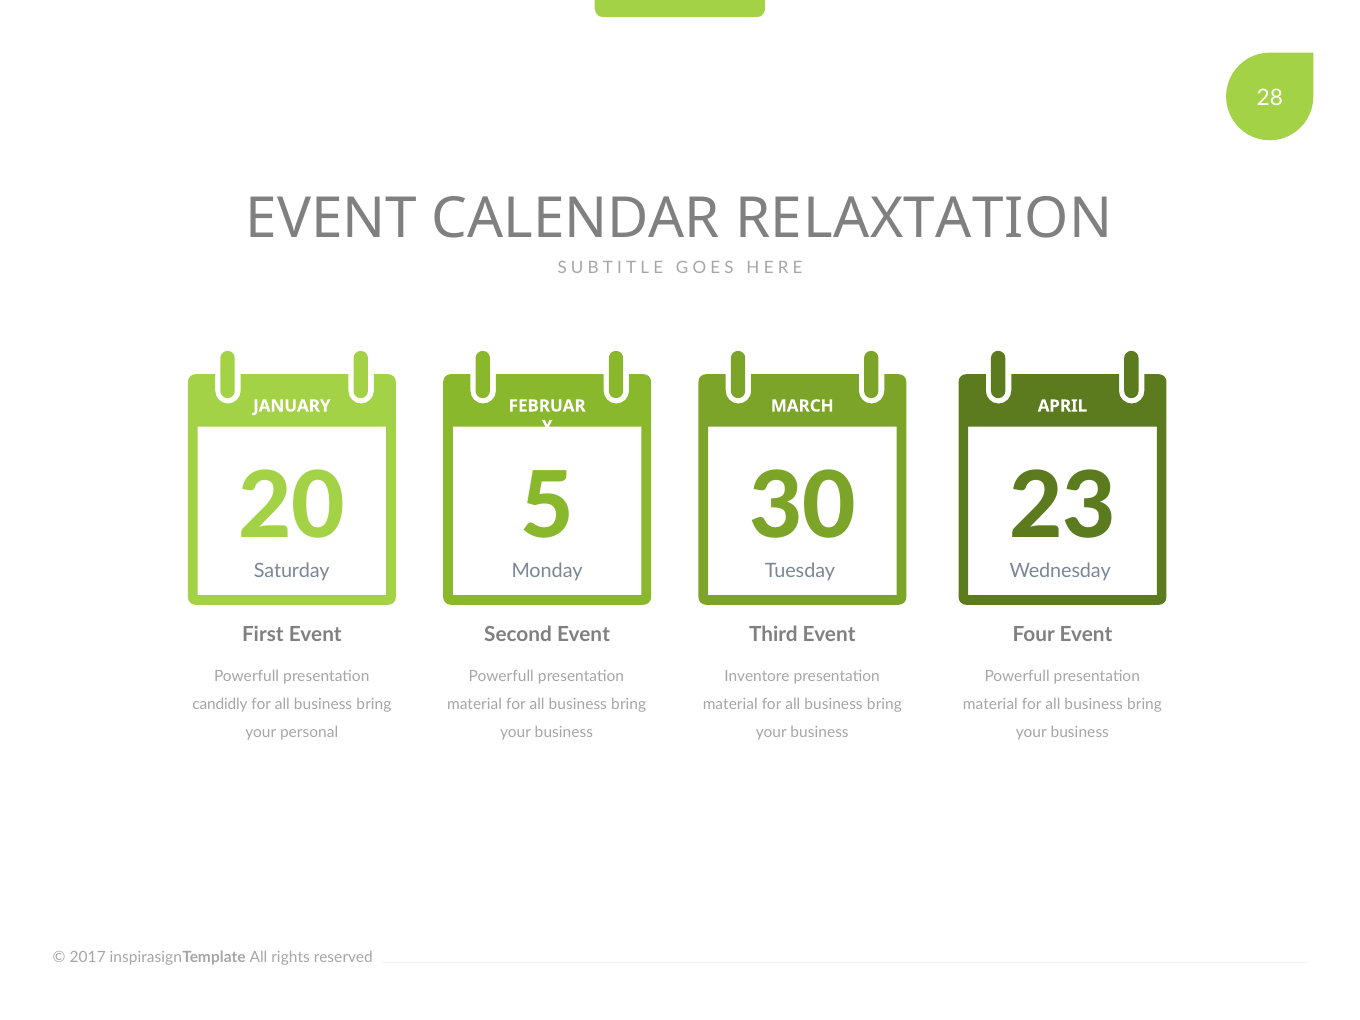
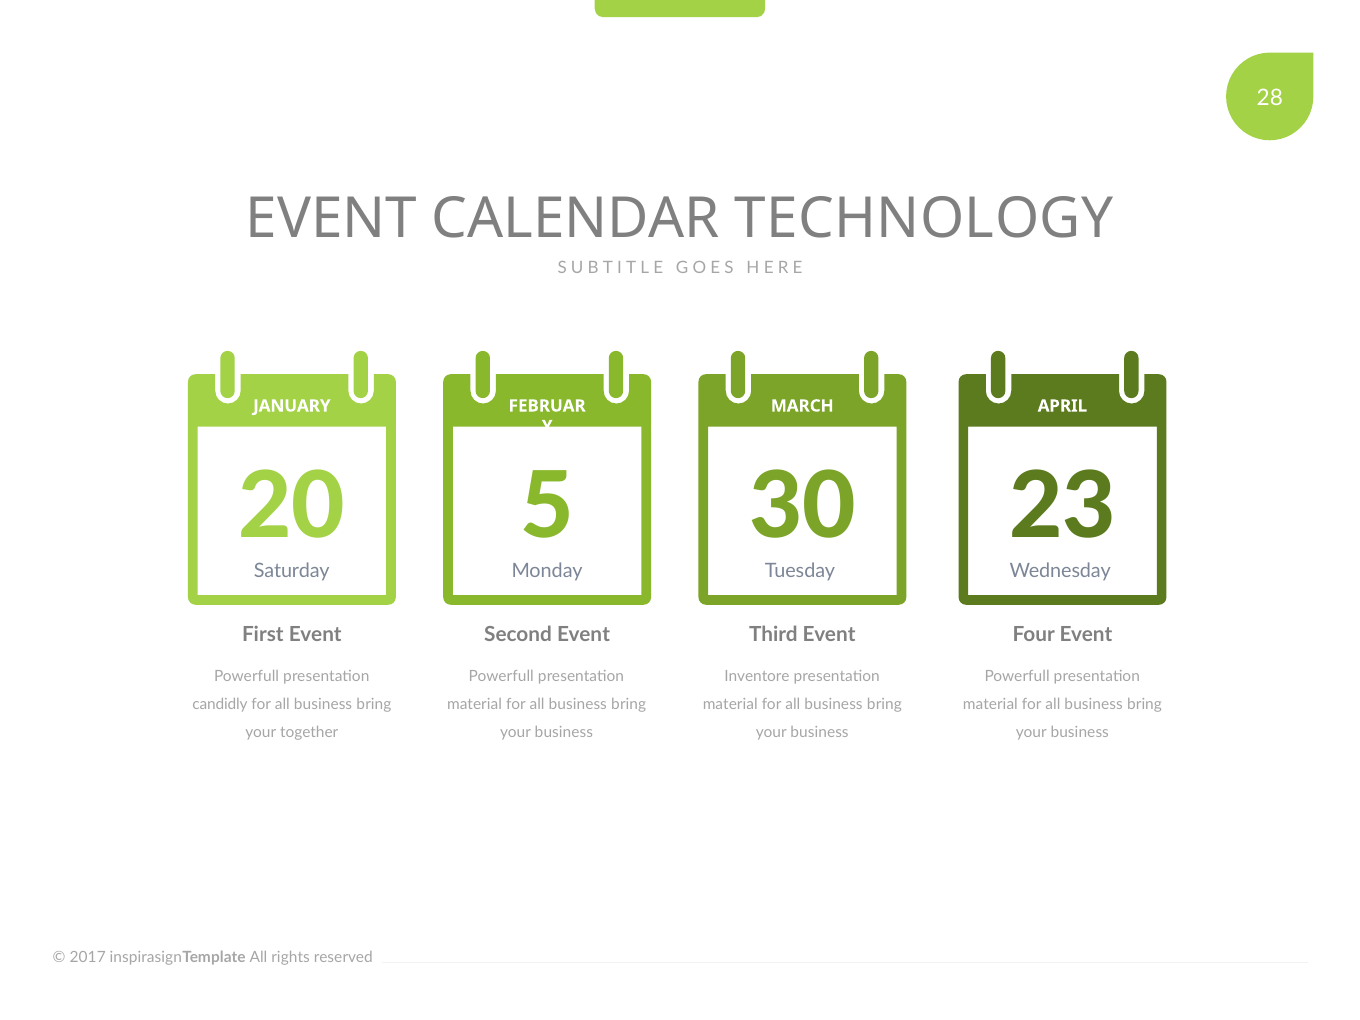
RELAXTATION: RELAXTATION -> TECHNOLOGY
personal: personal -> together
